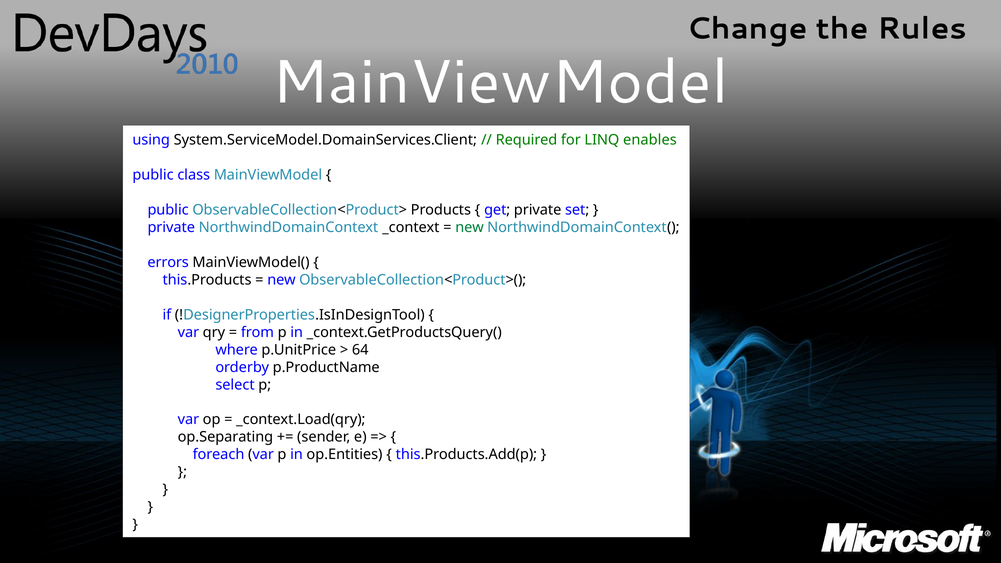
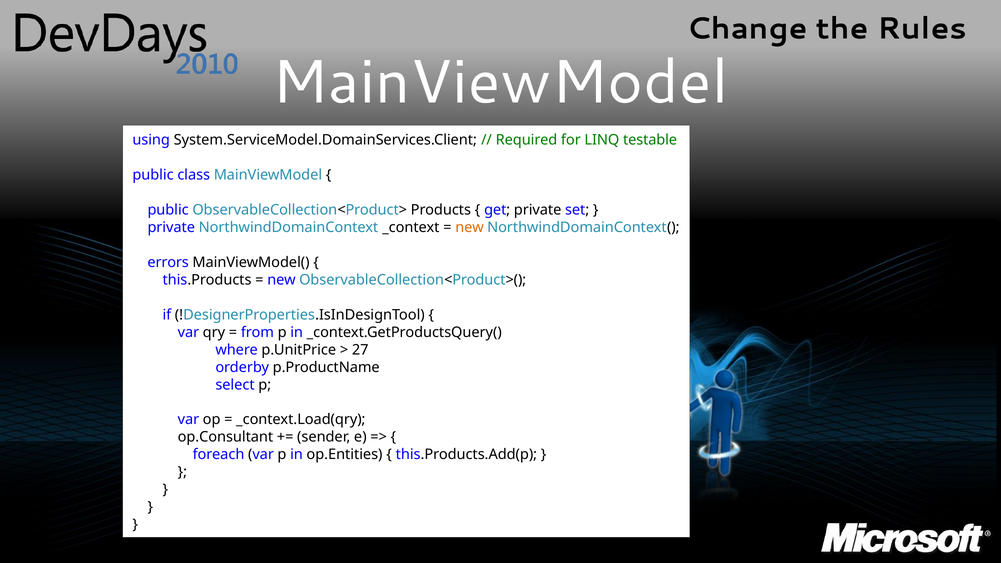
enables: enables -> testable
new at (470, 227) colour: green -> orange
64: 64 -> 27
op.Separating: op.Separating -> op.Consultant
